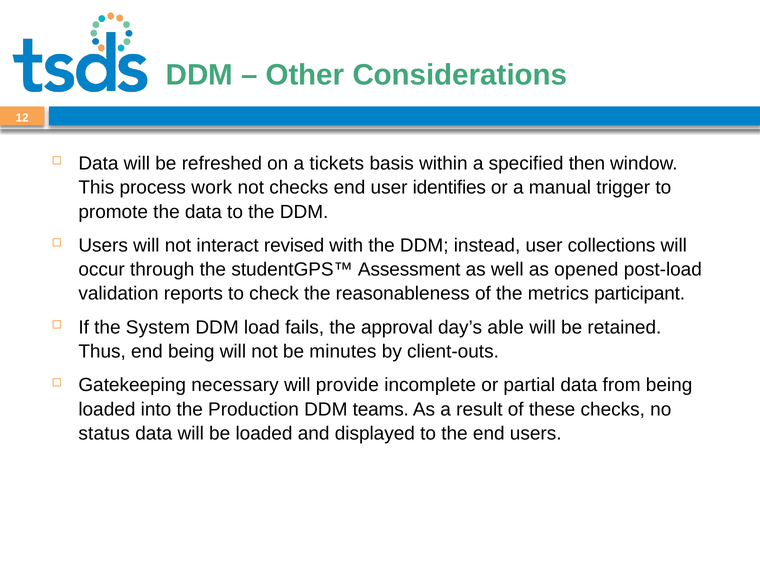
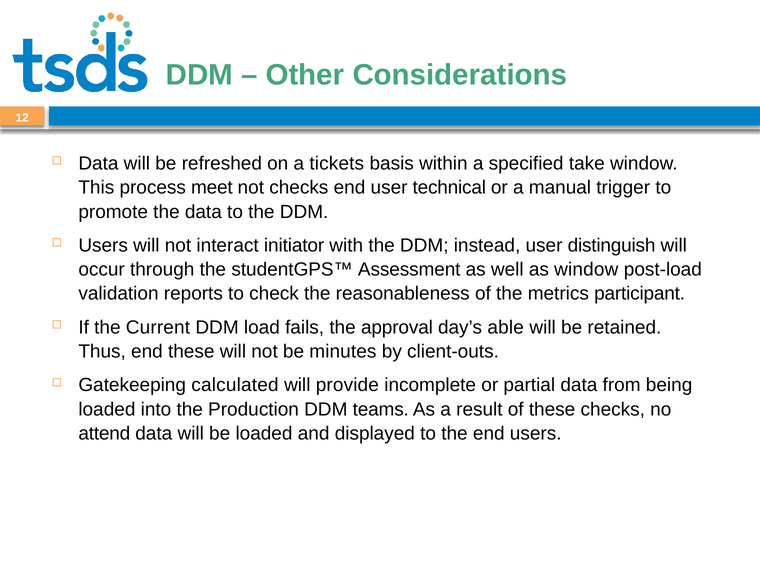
then: then -> take
work: work -> meet
identifies: identifies -> technical
revised: revised -> initiator
collections: collections -> distinguish
as opened: opened -> window
System: System -> Current
end being: being -> these
necessary: necessary -> calculated
status: status -> attend
